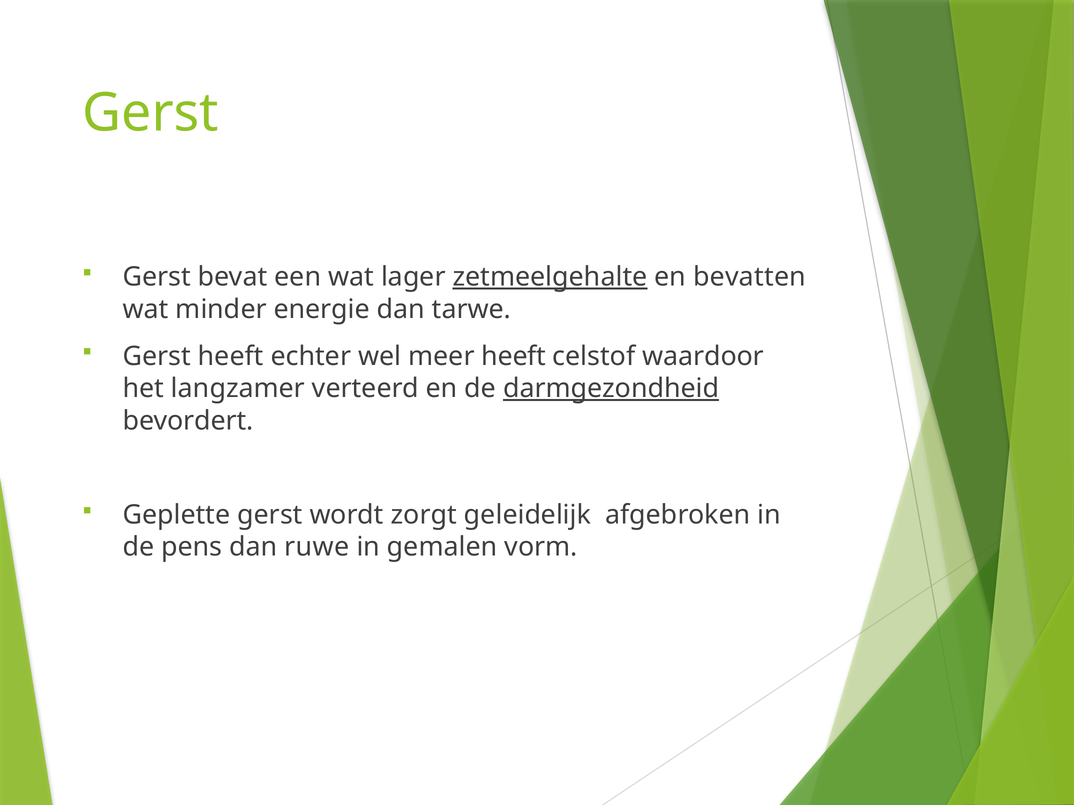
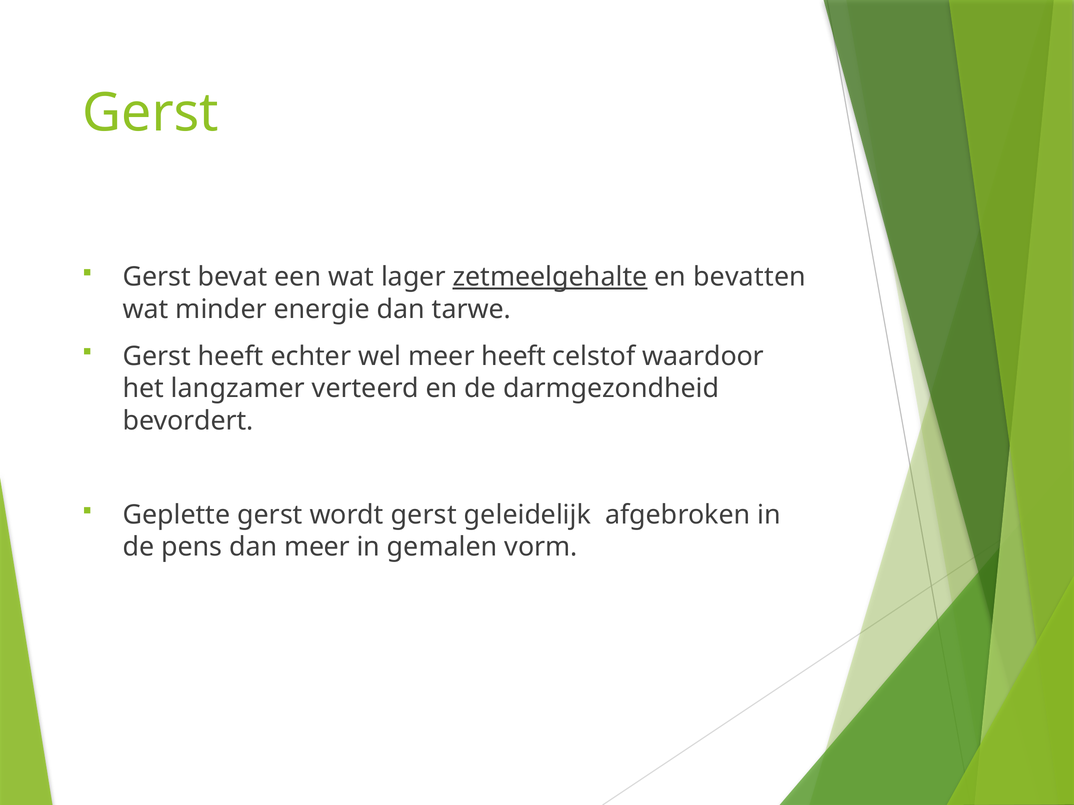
darmgezondheid underline: present -> none
wordt zorgt: zorgt -> gerst
dan ruwe: ruwe -> meer
